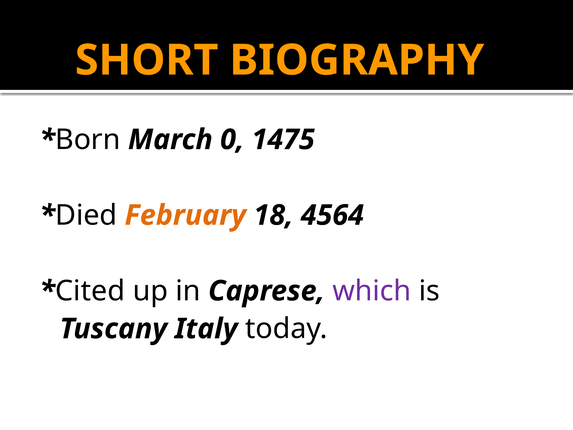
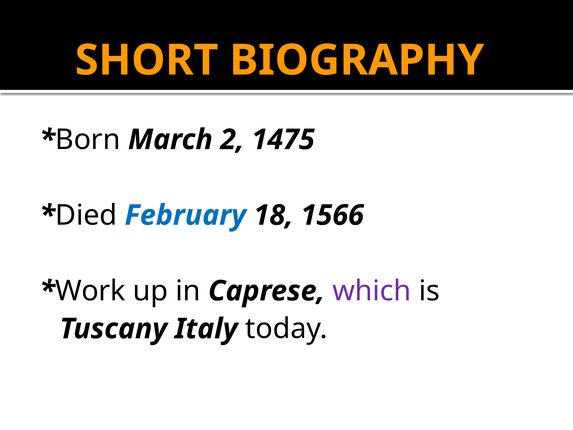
0: 0 -> 2
February colour: orange -> blue
4564: 4564 -> 1566
Cited: Cited -> Work
